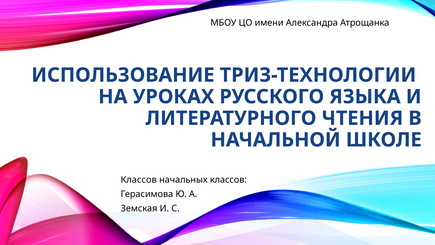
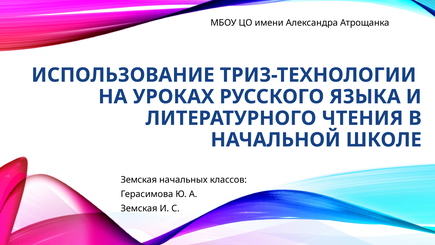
Классов at (139, 180): Классов -> Земская
